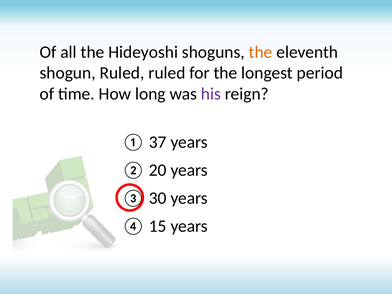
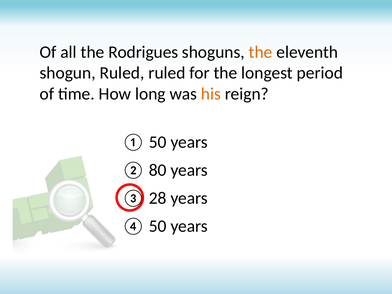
Hideyoshi: Hideyoshi -> Rodrigues
his colour: purple -> orange
① 37: 37 -> 50
20: 20 -> 80
30: 30 -> 28
④ 15: 15 -> 50
